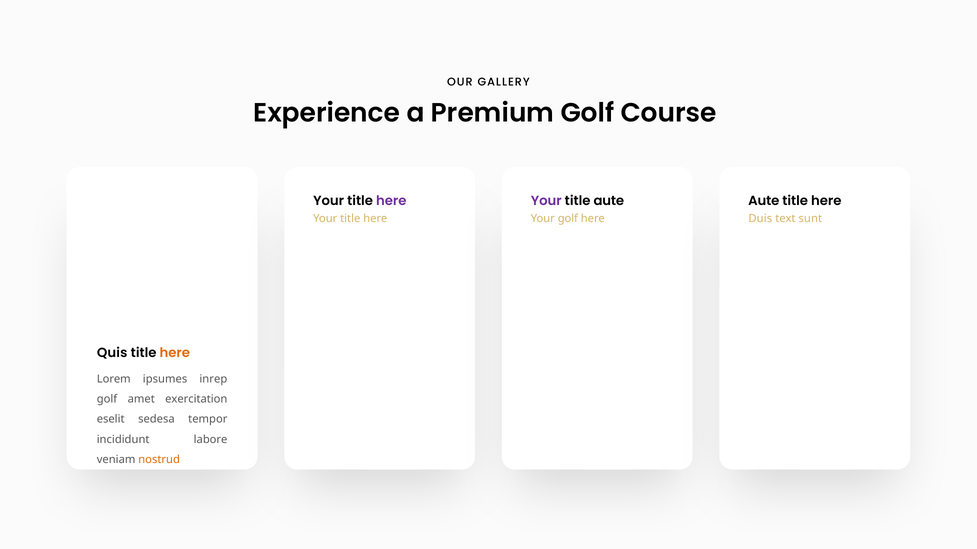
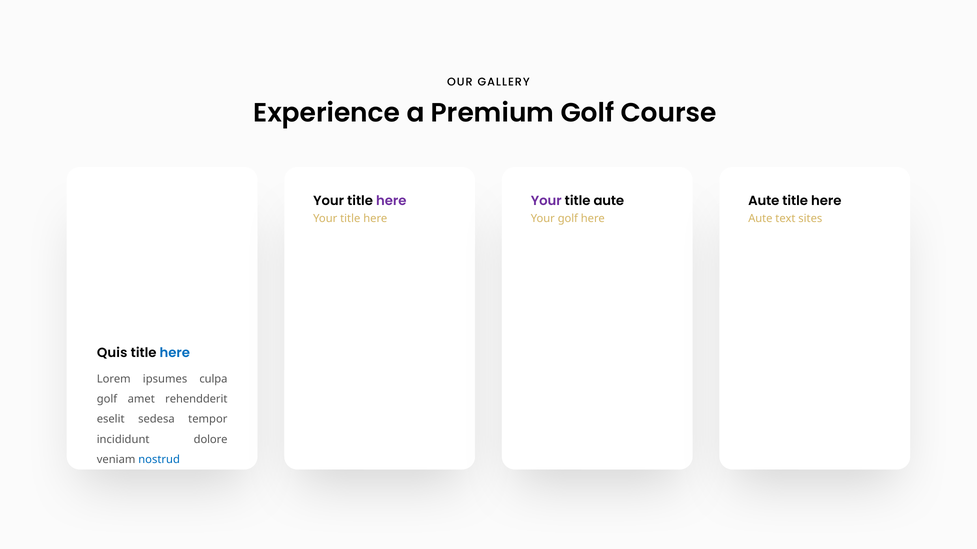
Duis at (760, 219): Duis -> Aute
sunt: sunt -> sites
here at (175, 353) colour: orange -> blue
inrep: inrep -> culpa
exercitation: exercitation -> rehendderit
labore: labore -> dolore
nostrud colour: orange -> blue
